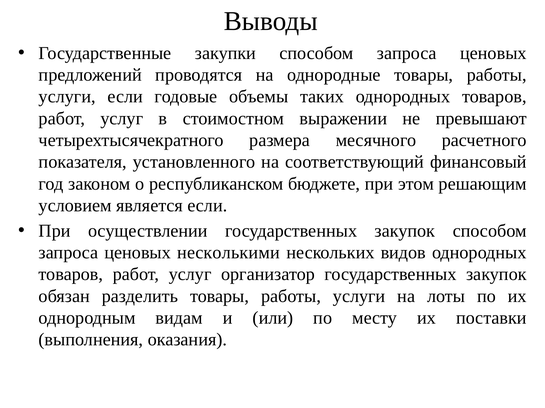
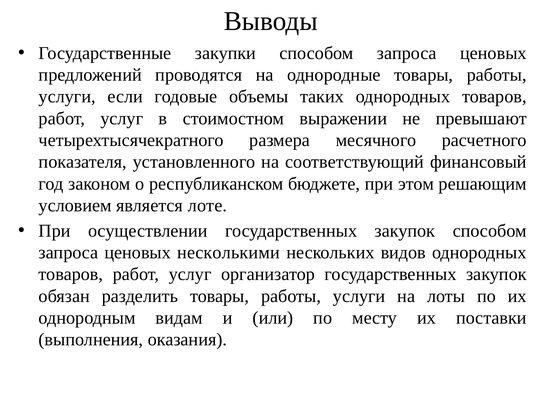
является если: если -> лоте
